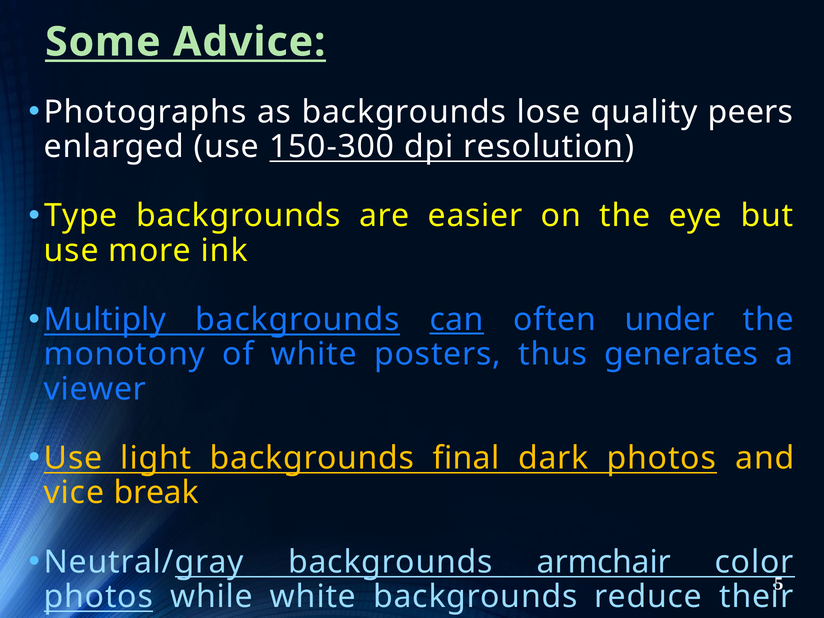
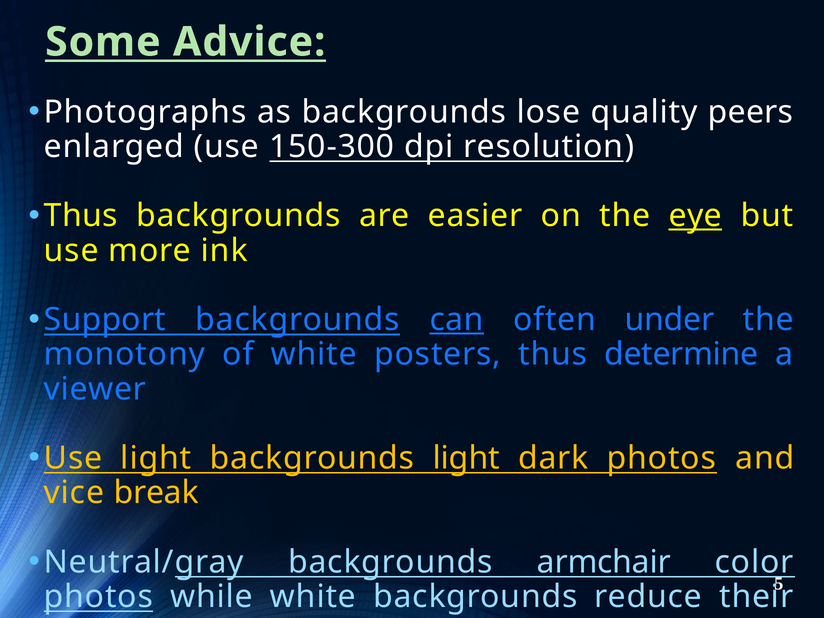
Type at (81, 216): Type -> Thus
eye underline: none -> present
Multiply: Multiply -> Support
generates: generates -> determine
backgrounds final: final -> light
